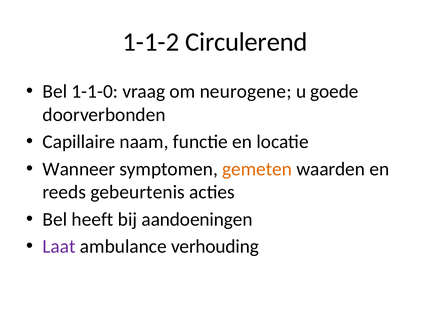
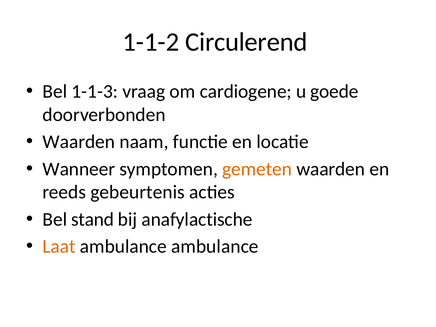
1-1-0: 1-1-0 -> 1-1-3
neurogene: neurogene -> cardiogene
Capillaire at (79, 142): Capillaire -> Waarden
heeft: heeft -> stand
aandoeningen: aandoeningen -> anafylactische
Laat colour: purple -> orange
ambulance verhouding: verhouding -> ambulance
